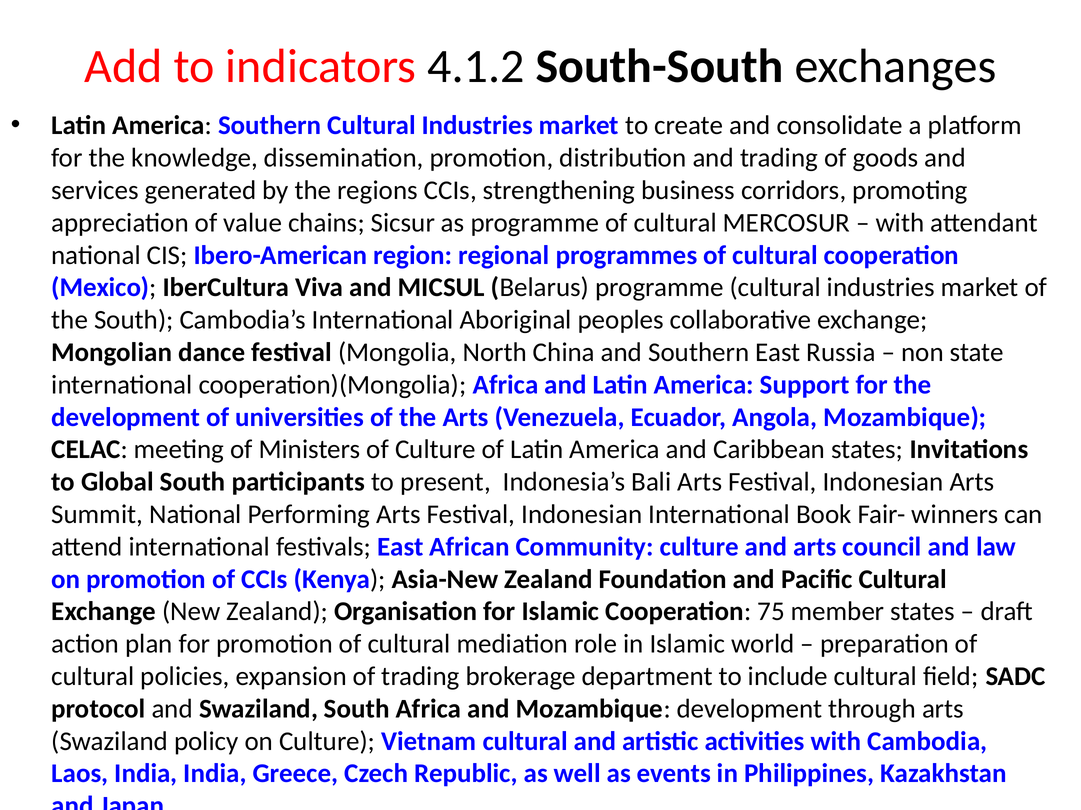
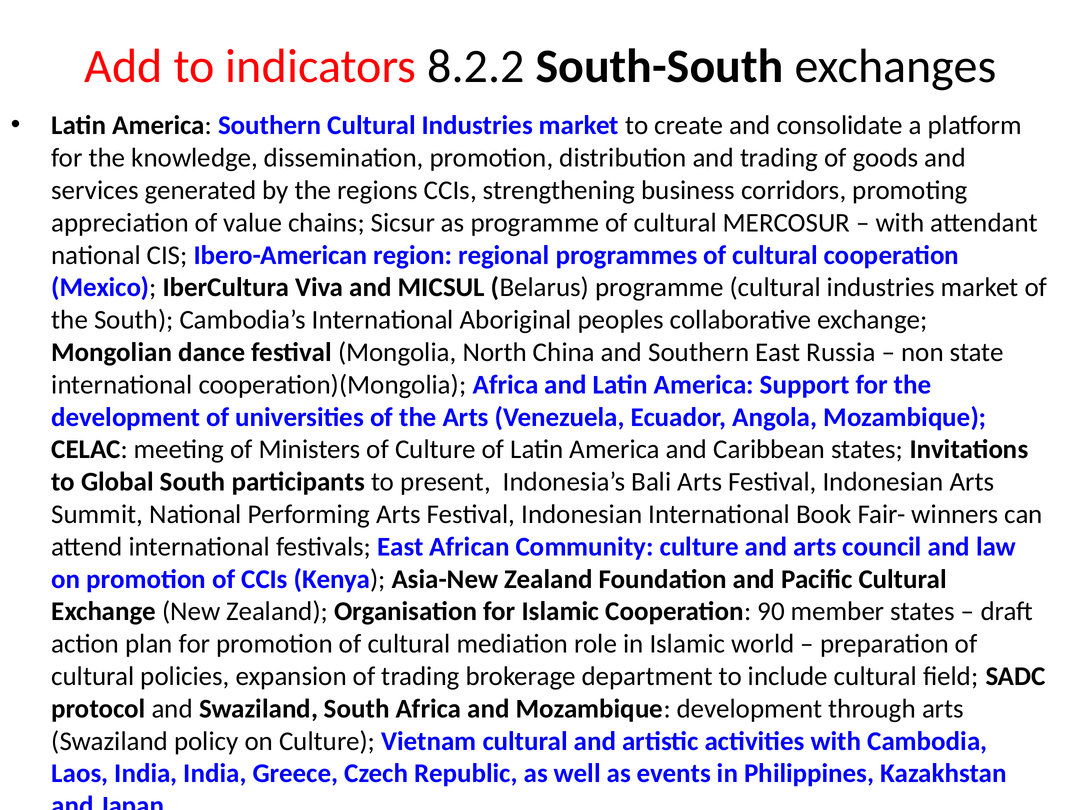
4.1.2: 4.1.2 -> 8.2.2
75: 75 -> 90
